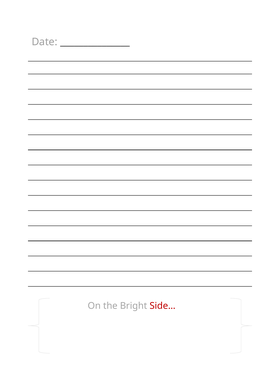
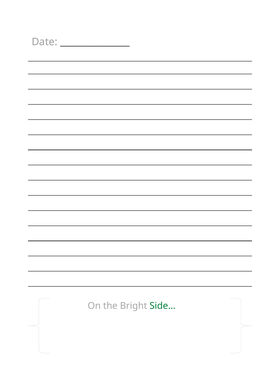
Side… colour: red -> green
